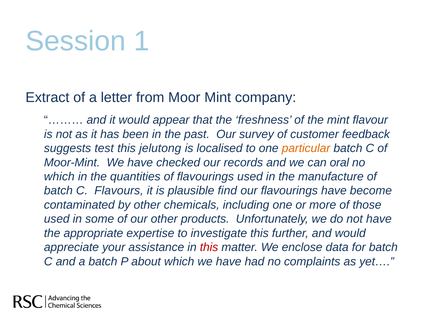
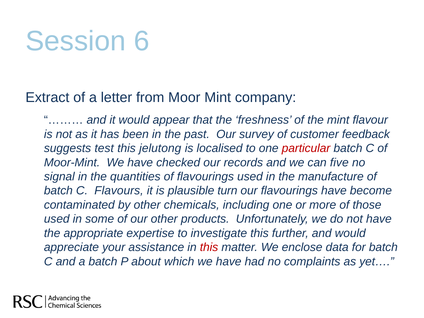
1: 1 -> 6
particular colour: orange -> red
oral: oral -> five
which at (59, 177): which -> signal
find: find -> turn
